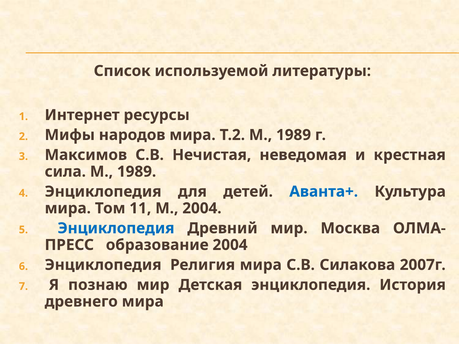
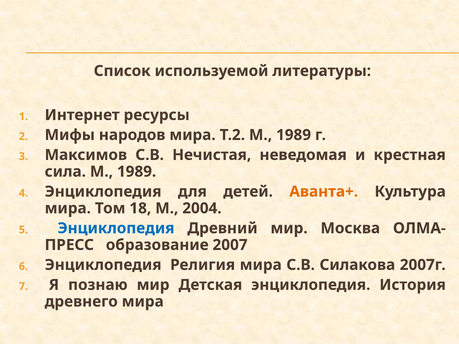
Аванта+ colour: blue -> orange
11: 11 -> 18
образование 2004: 2004 -> 2007
